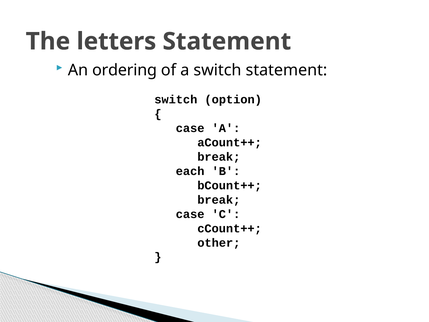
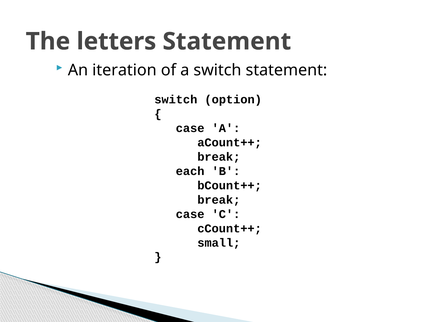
ordering: ordering -> iteration
other: other -> small
